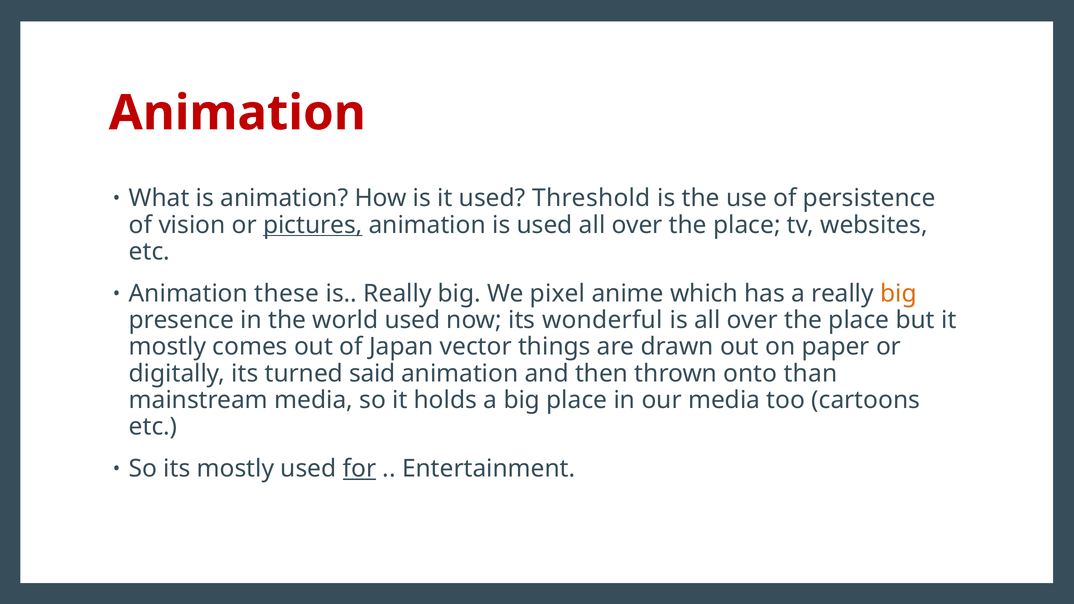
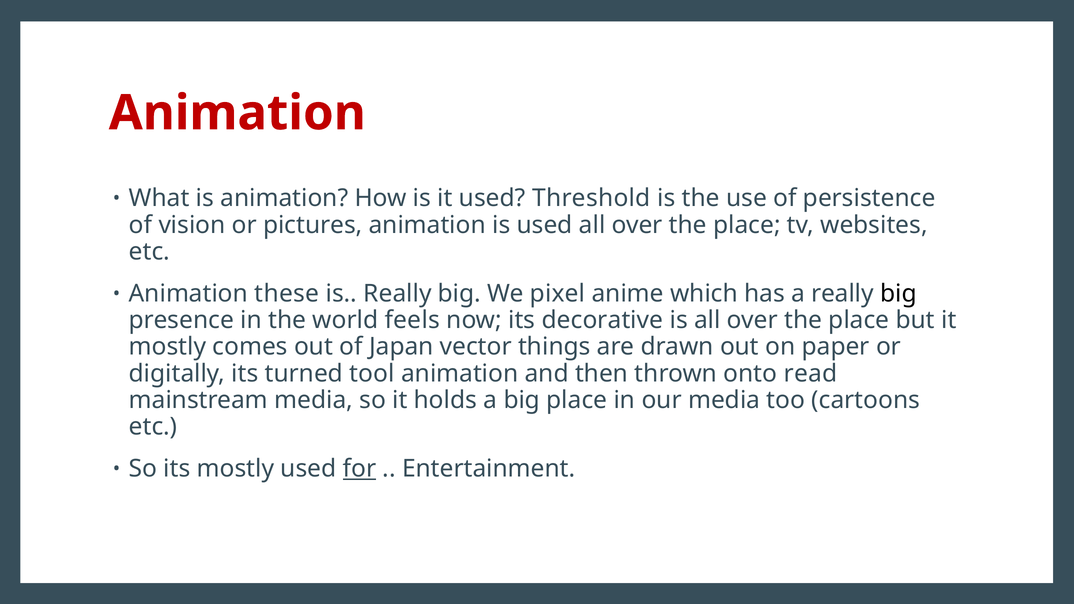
pictures underline: present -> none
big at (898, 294) colour: orange -> black
world used: used -> feels
wonderful: wonderful -> decorative
said: said -> tool
than: than -> read
